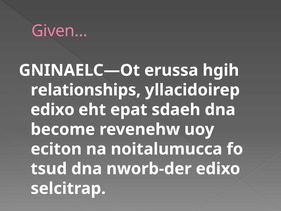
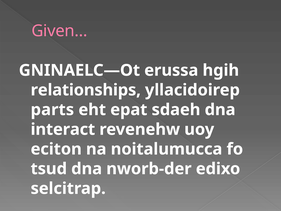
edixo at (53, 110): edixo -> parts
become: become -> interact
